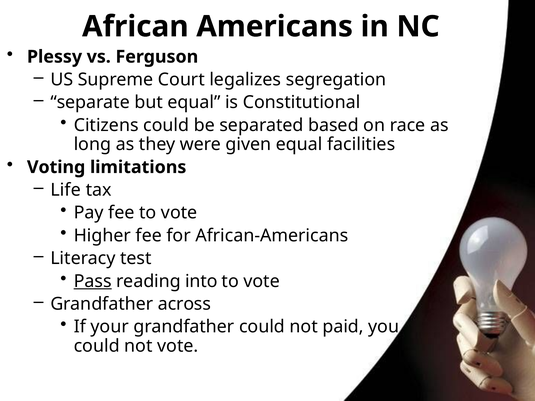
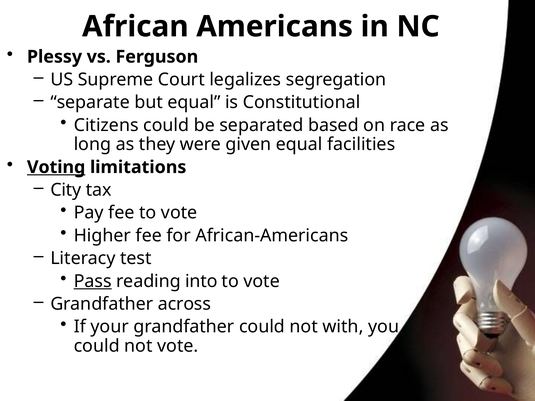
Voting underline: none -> present
Life: Life -> City
paid: paid -> with
